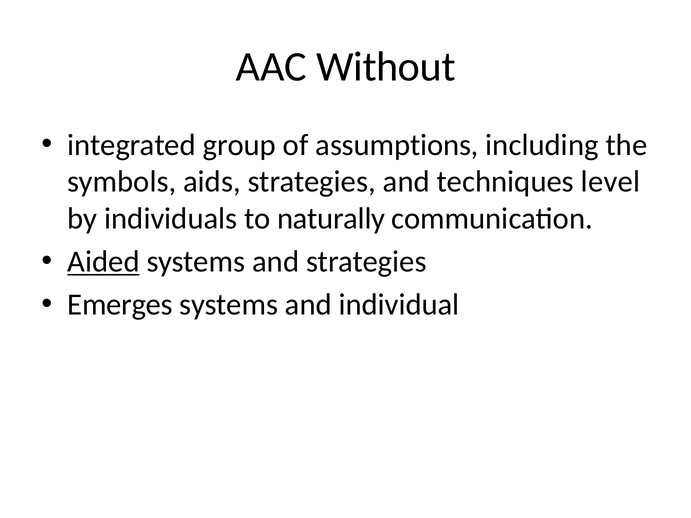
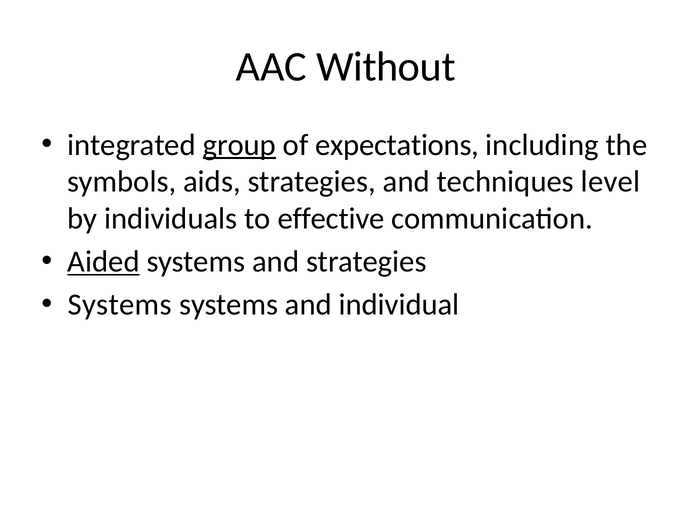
group underline: none -> present
assumptions: assumptions -> expectations
naturally: naturally -> effective
Emerges at (120, 305): Emerges -> Systems
